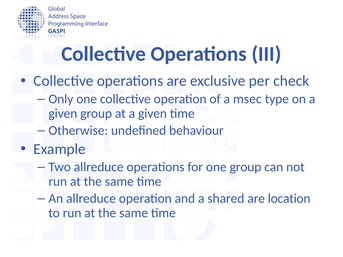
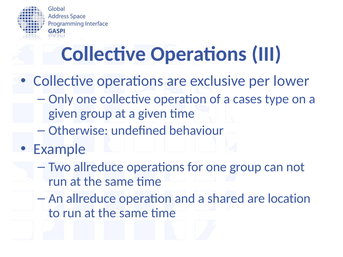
check: check -> lower
msec: msec -> cases
